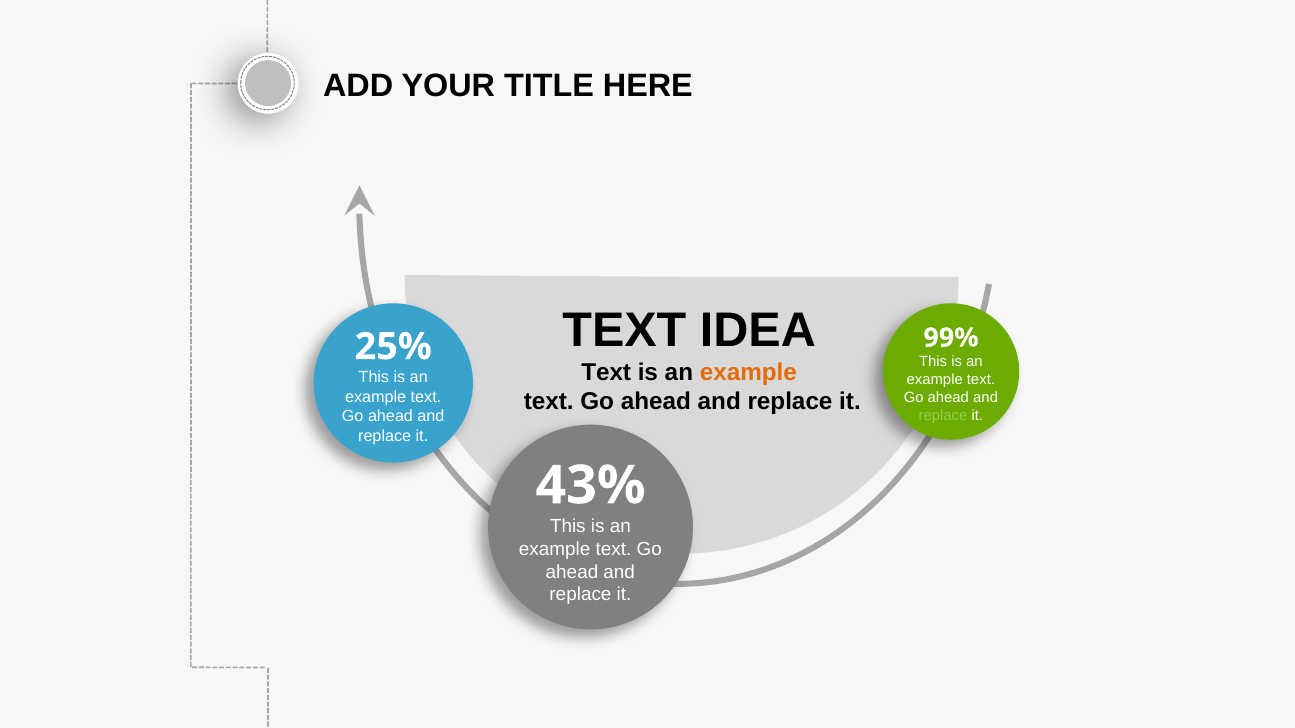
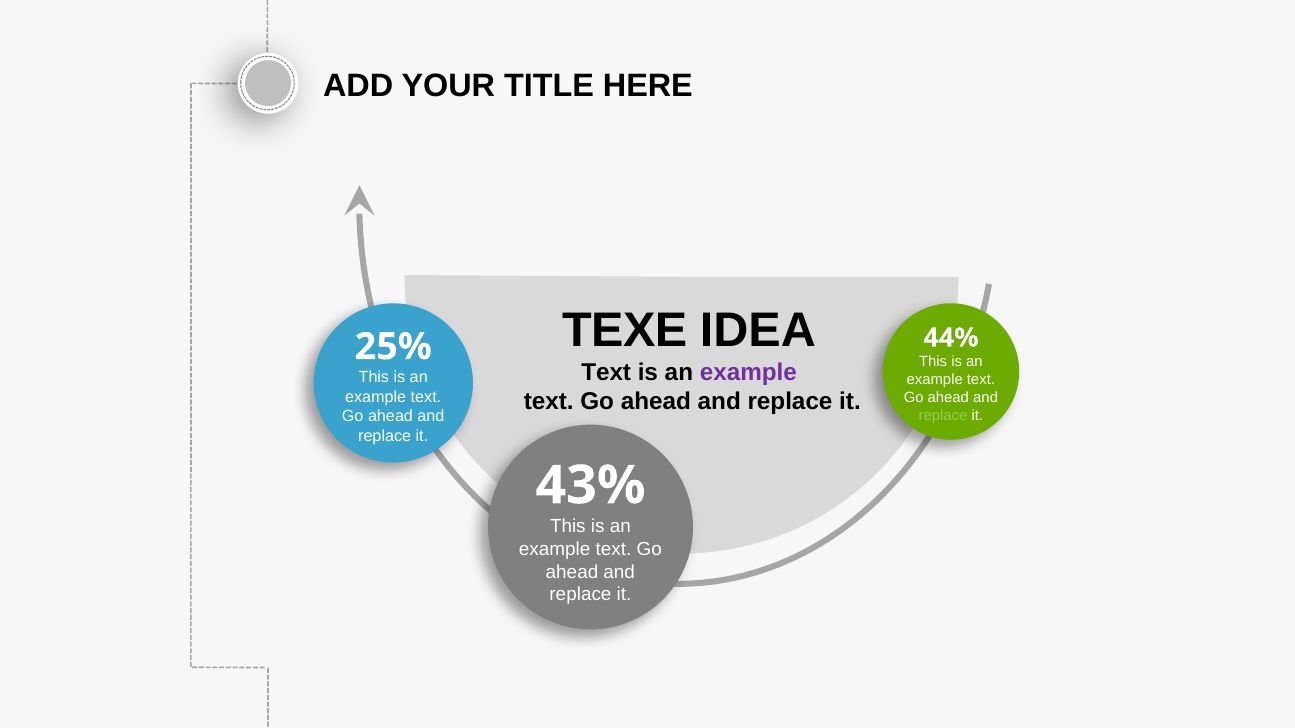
TEXT at (624, 331): TEXT -> TEXE
99%: 99% -> 44%
example at (748, 373) colour: orange -> purple
